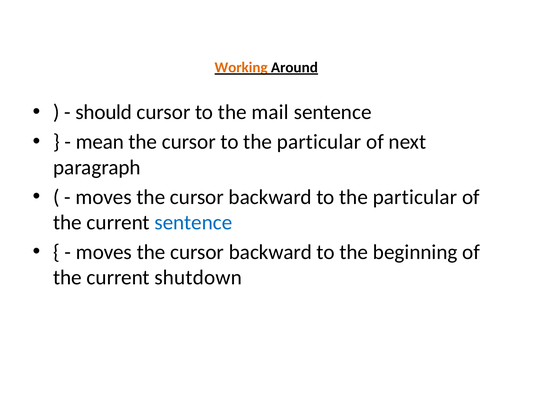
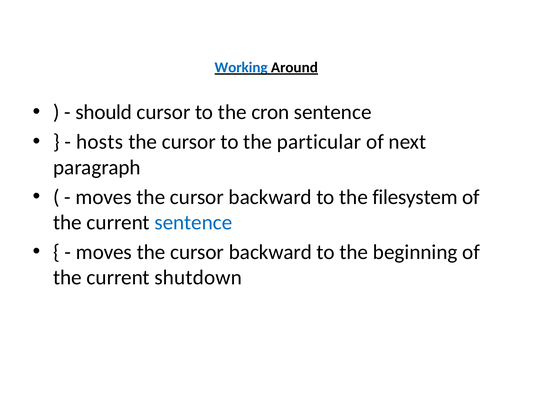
Working colour: orange -> blue
mail: mail -> cron
mean: mean -> hosts
backward to the particular: particular -> filesystem
